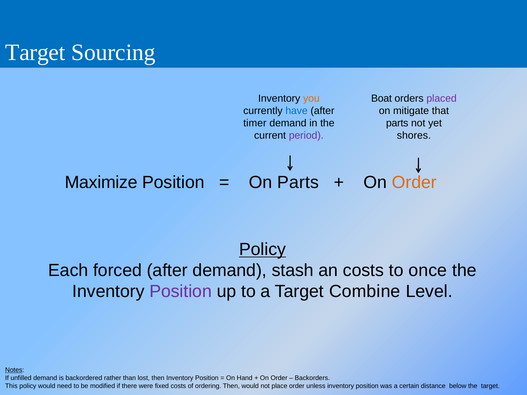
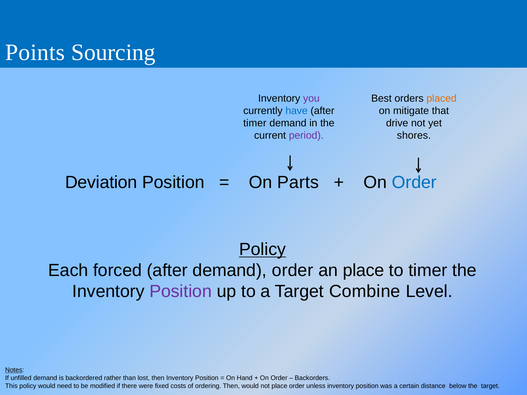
Target at (35, 53): Target -> Points
you colour: orange -> purple
Boat: Boat -> Best
placed colour: purple -> orange
parts at (397, 123): parts -> drive
Maximize: Maximize -> Deviation
Order at (414, 182) colour: orange -> blue
demand stash: stash -> order
an costs: costs -> place
to once: once -> timer
